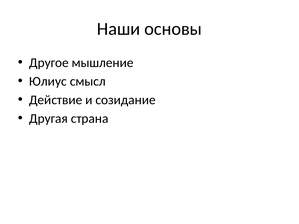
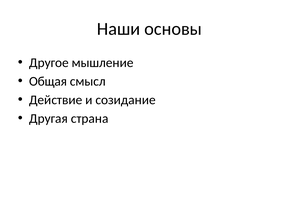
Юлиус: Юлиус -> Общая
